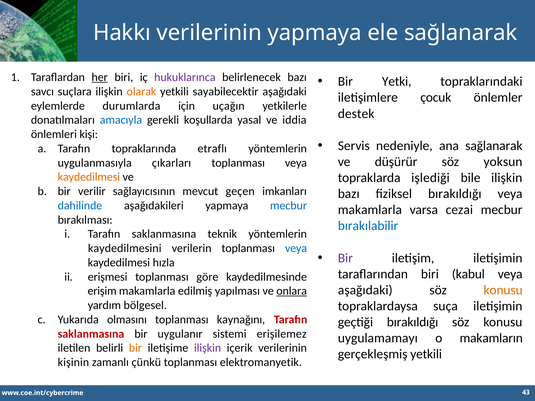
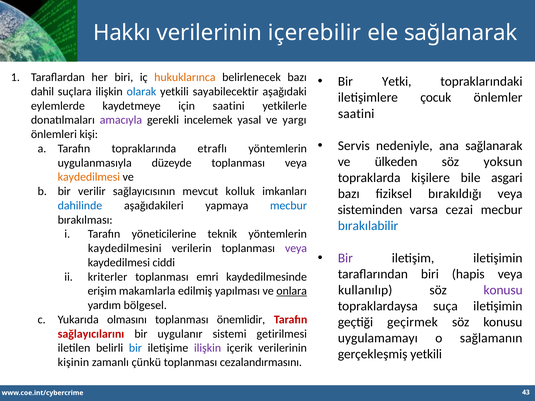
verilerinin yapmaya: yapmaya -> içerebilir
her underline: present -> none
hukuklarınca colour: purple -> orange
savcı: savcı -> dahil
olarak colour: orange -> blue
durumlarda: durumlarda -> kaydetmeye
için uçağın: uçağın -> saatini
destek at (356, 114): destek -> saatini
amacıyla colour: blue -> purple
koşullarda: koşullarda -> incelemek
iddia: iddia -> yargı
düşürür: düşürür -> ülkeden
çıkarları: çıkarları -> düzeyde
işlediği: işlediği -> kişilere
bile ilişkin: ilişkin -> asgari
geçen: geçen -> kolluk
makamlarla at (370, 210): makamlarla -> sisteminden
saklanmasına at (164, 234): saklanmasına -> yöneticilerine
veya at (296, 248) colour: blue -> purple
hızla: hızla -> ciddi
kabul: kabul -> hapis
erişmesi: erişmesi -> kriterler
göre: göre -> emri
aşağıdaki at (365, 290): aşağıdaki -> kullanılıp
konusu at (503, 290) colour: orange -> purple
kaynağını: kaynağını -> önemlidir
geçtiği bırakıldığı: bırakıldığı -> geçirmek
saklanmasına at (91, 334): saklanmasına -> sağlayıcılarını
erişilemez: erişilemez -> getirilmesi
makamların: makamların -> sağlamanın
bir at (135, 348) colour: orange -> blue
elektromanyetik: elektromanyetik -> cezalandırmasını
